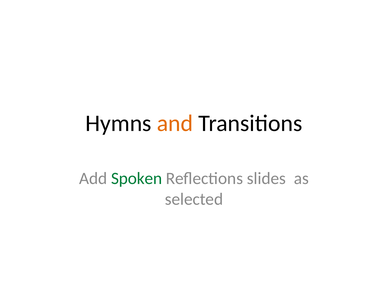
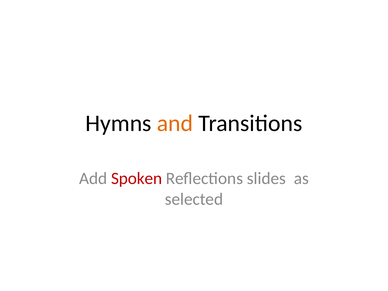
Spoken colour: green -> red
